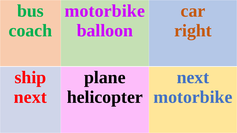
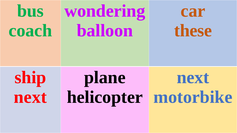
motorbike at (105, 11): motorbike -> wondering
right: right -> these
